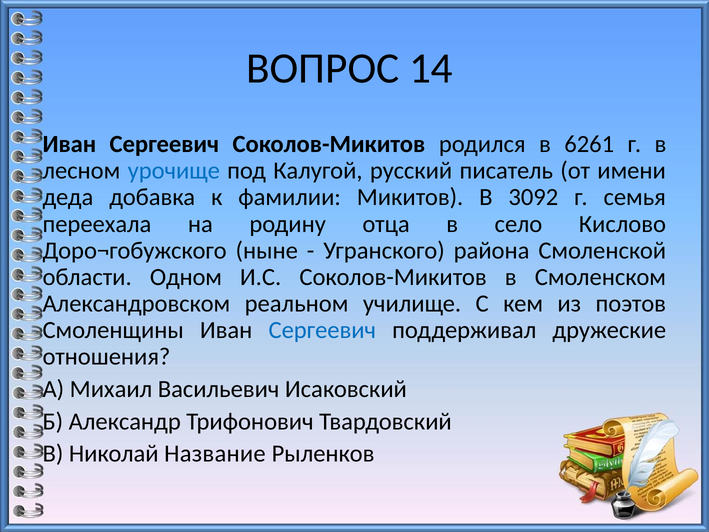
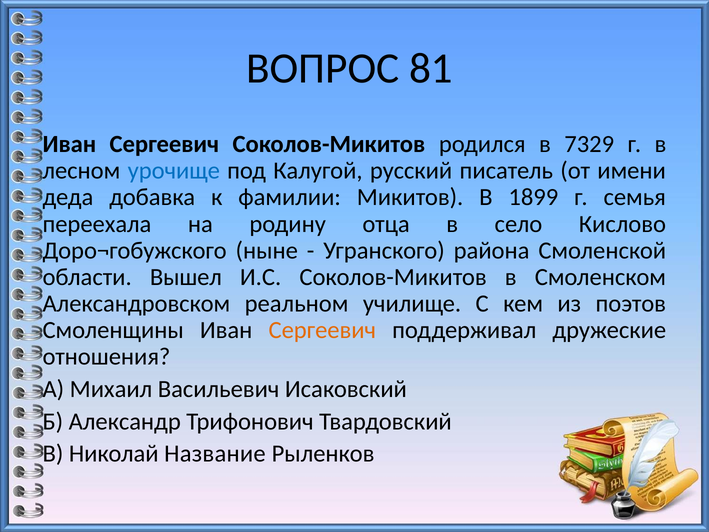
14: 14 -> 81
6261: 6261 -> 7329
3092: 3092 -> 1899
Одном: Одном -> Вышел
Сергеевич at (322, 330) colour: blue -> orange
